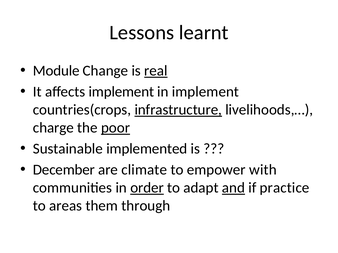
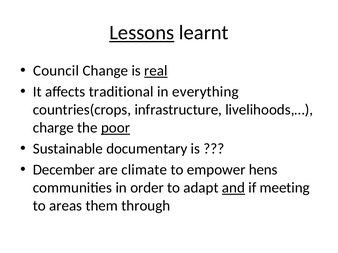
Lessons underline: none -> present
Module: Module -> Council
affects implement: implement -> traditional
in implement: implement -> everything
infrastructure underline: present -> none
implemented: implemented -> documentary
with: with -> hens
order underline: present -> none
practice: practice -> meeting
